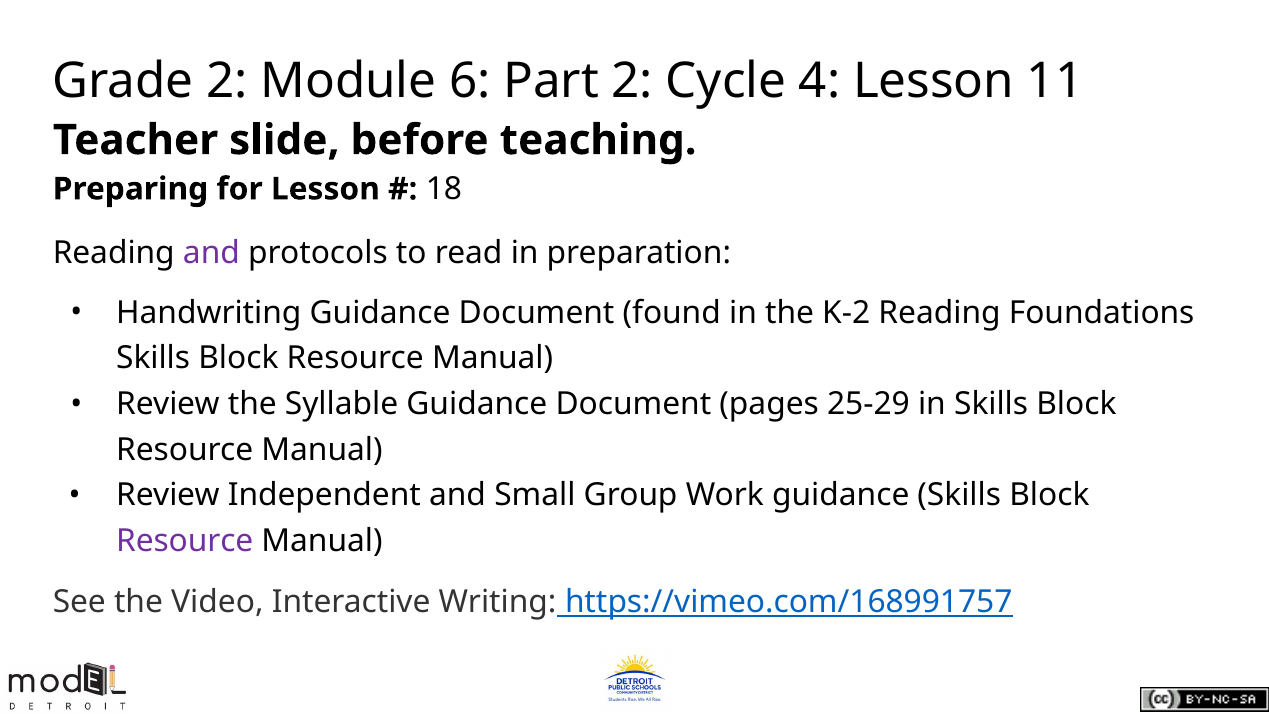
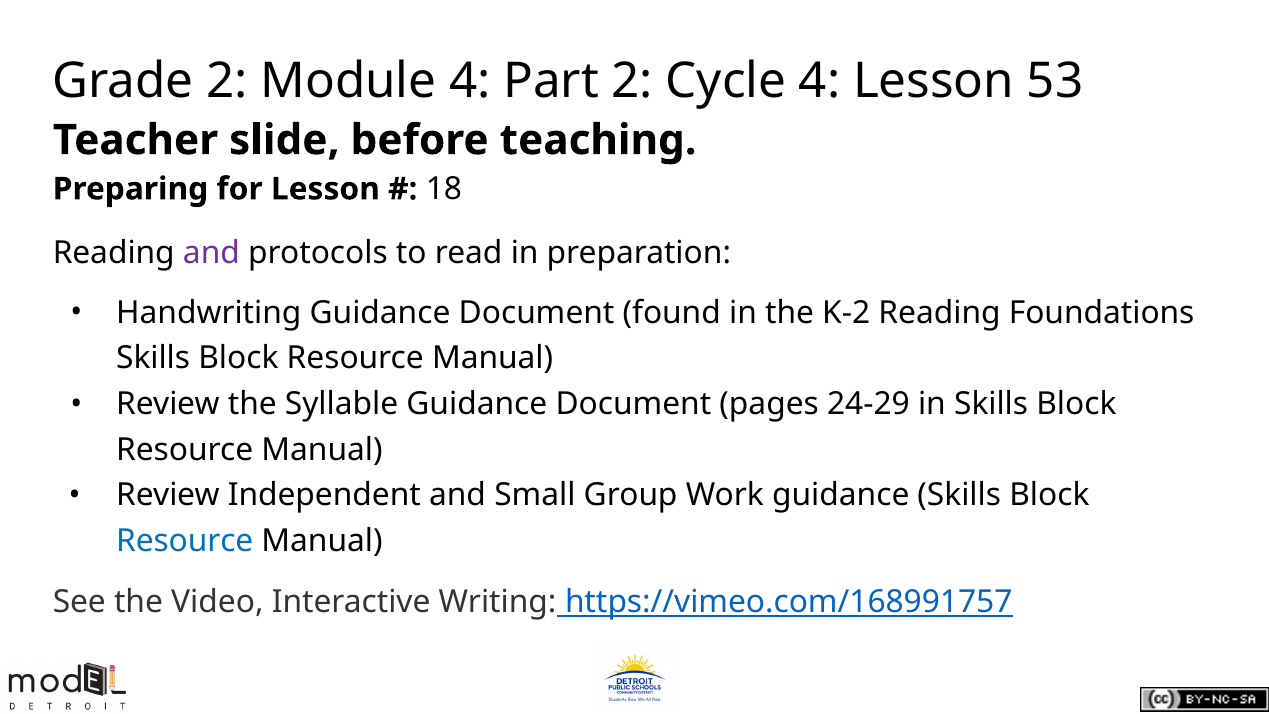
Module 6: 6 -> 4
11: 11 -> 53
25-29: 25-29 -> 24-29
Resource at (185, 541) colour: purple -> blue
